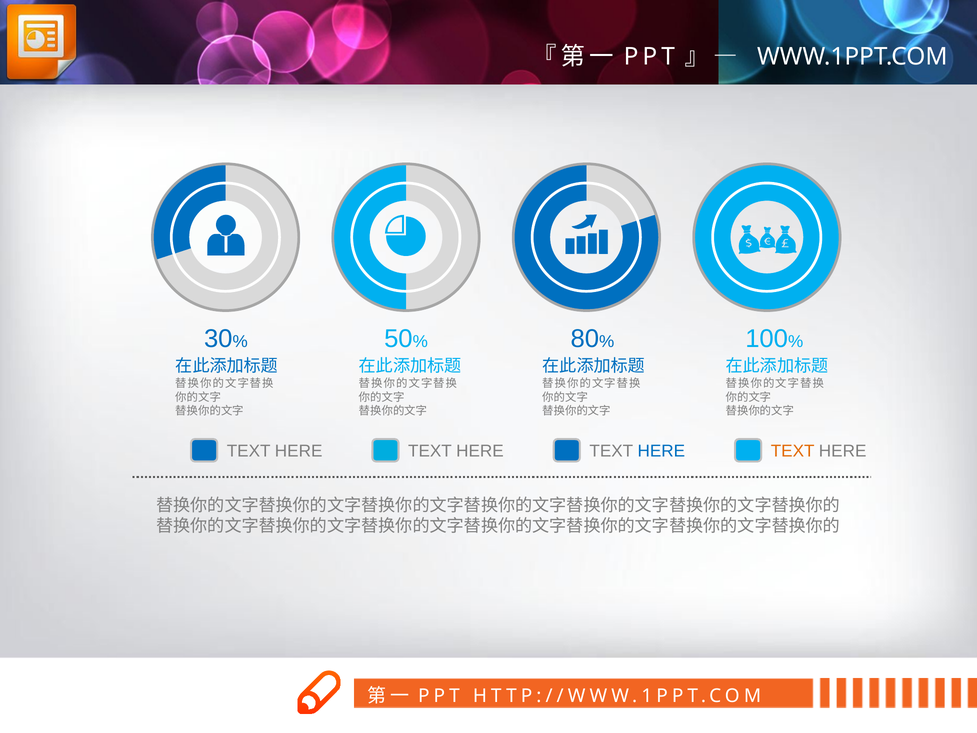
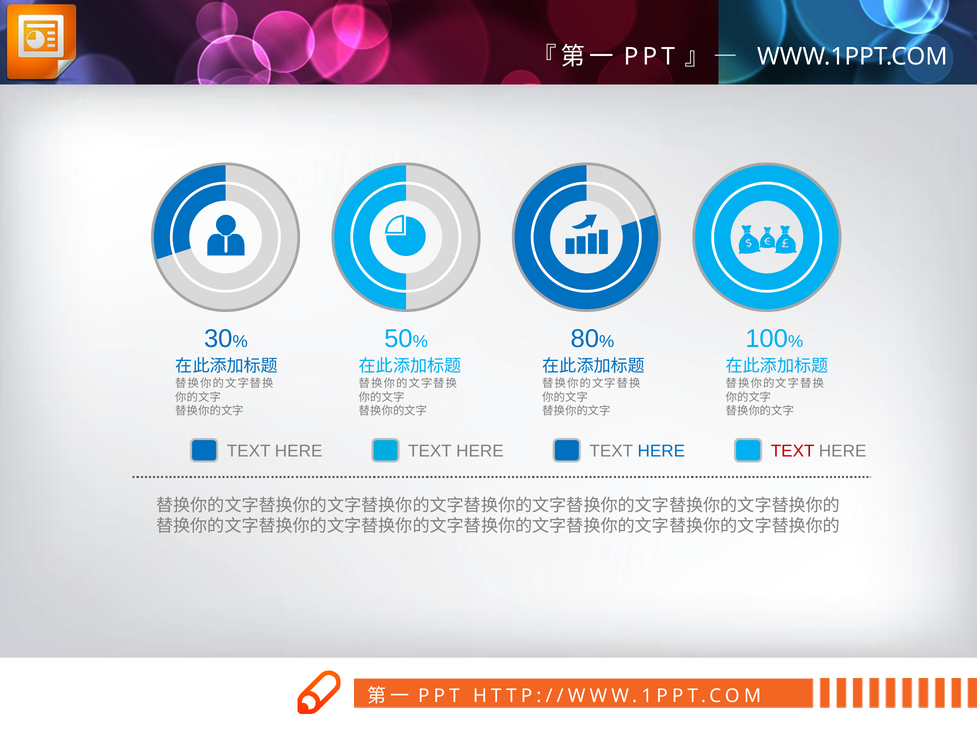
TEXT at (793, 451) colour: orange -> red
